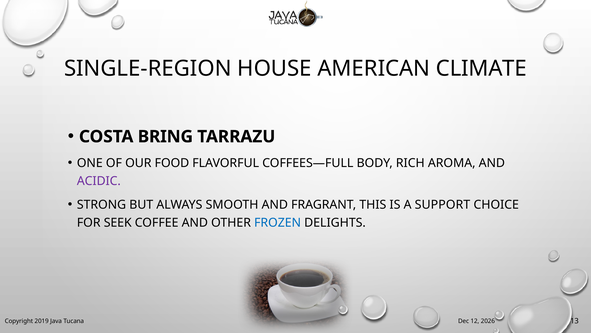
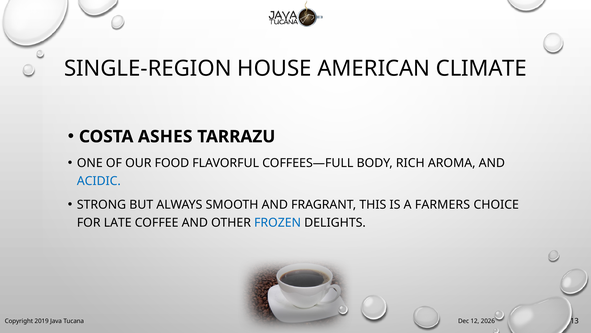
BRING: BRING -> ASHES
ACIDIC colour: purple -> blue
SUPPORT: SUPPORT -> FARMERS
SEEK: SEEK -> LATE
